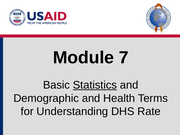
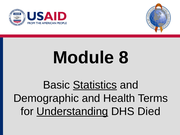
7: 7 -> 8
Understanding underline: none -> present
Rate: Rate -> Died
